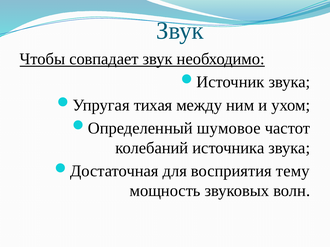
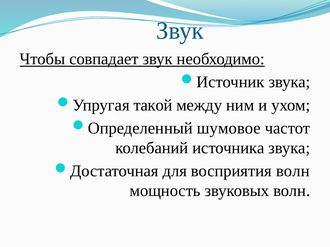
тихая: тихая -> такой
восприятия тему: тему -> волн
